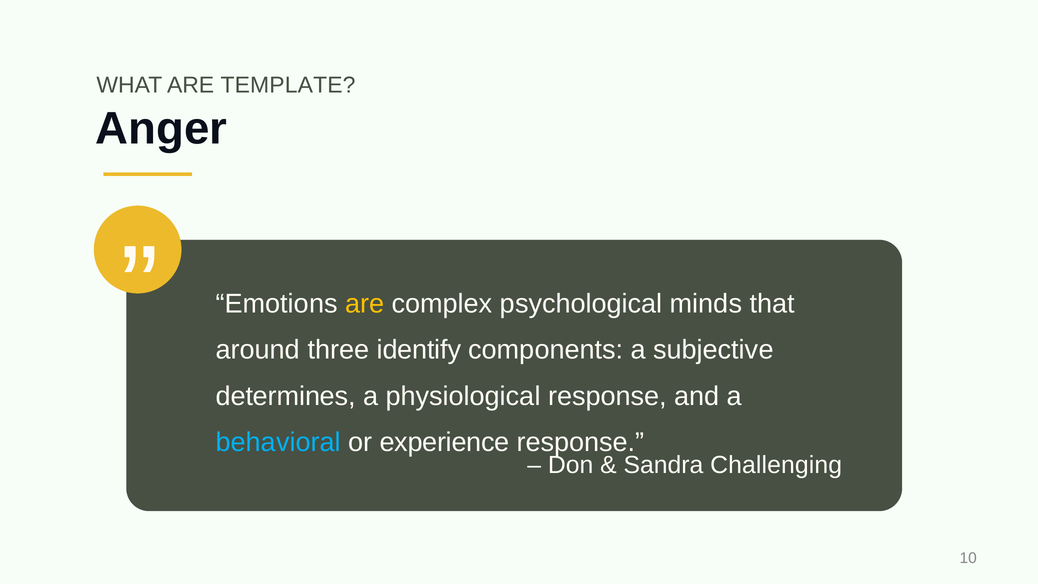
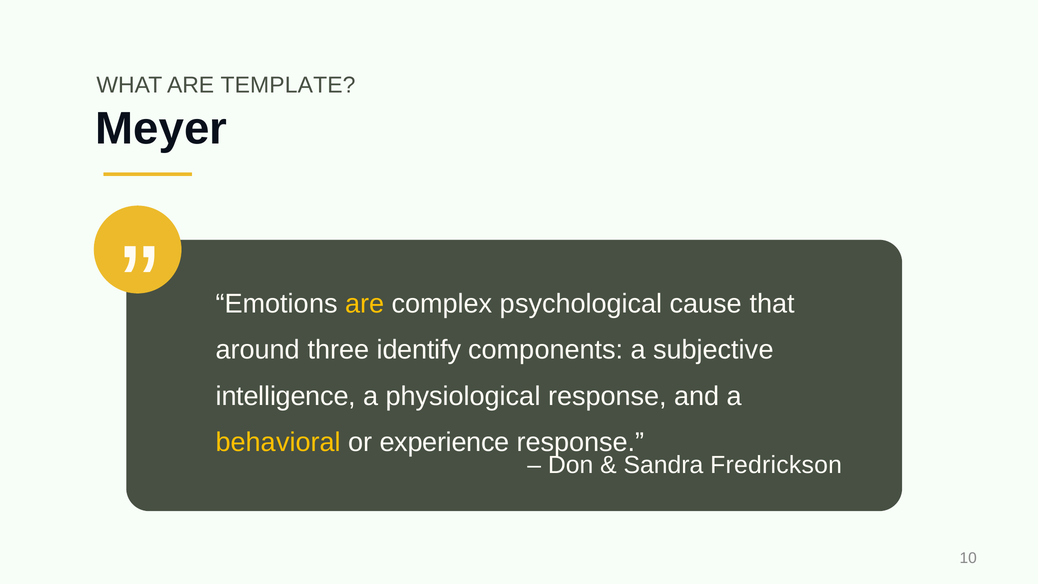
Anger: Anger -> Meyer
minds: minds -> cause
determines: determines -> intelligence
behavioral colour: light blue -> yellow
Challenging: Challenging -> Fredrickson
